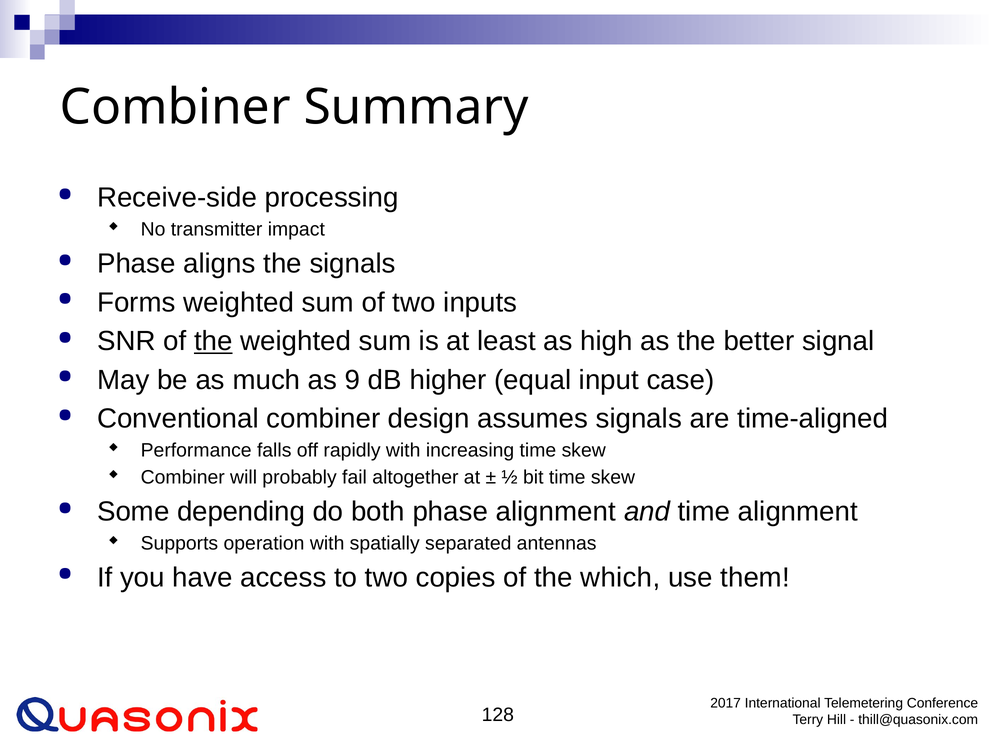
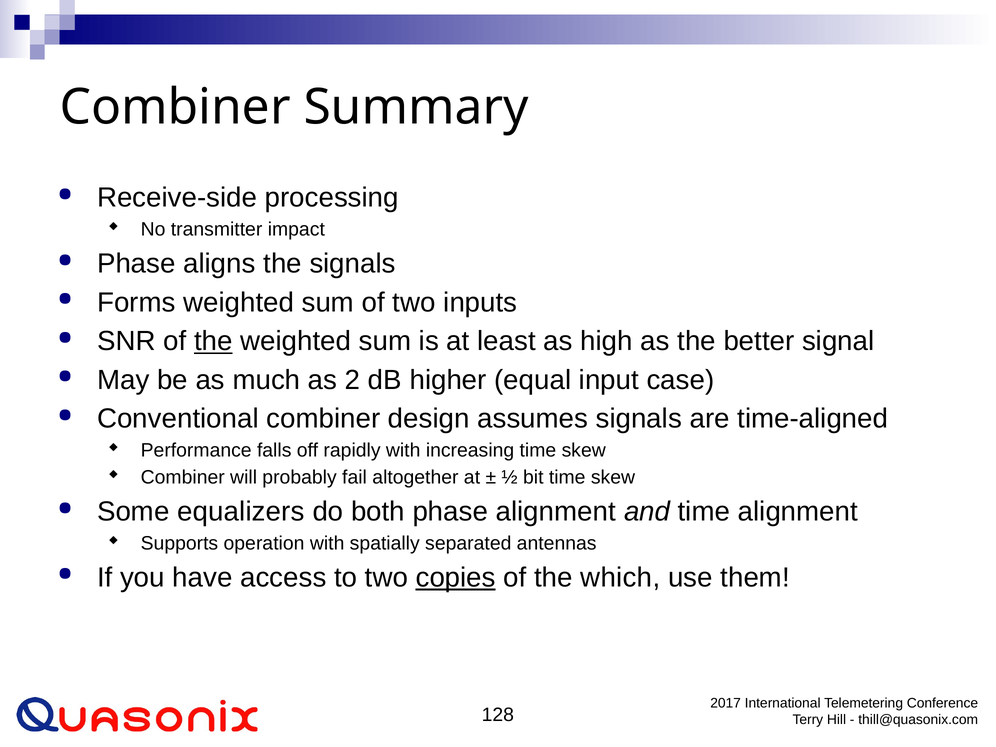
9: 9 -> 2
depending: depending -> equalizers
copies underline: none -> present
